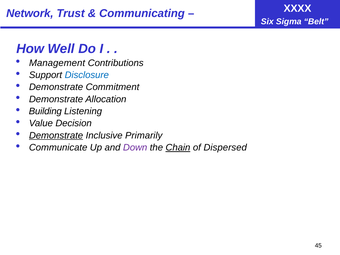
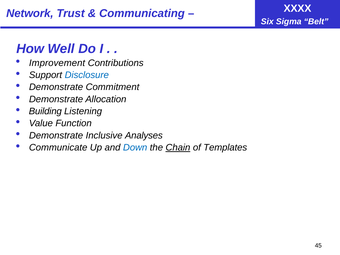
Management: Management -> Improvement
Decision: Decision -> Function
Demonstrate at (56, 135) underline: present -> none
Primarily: Primarily -> Analyses
Down colour: purple -> blue
Dispersed: Dispersed -> Templates
